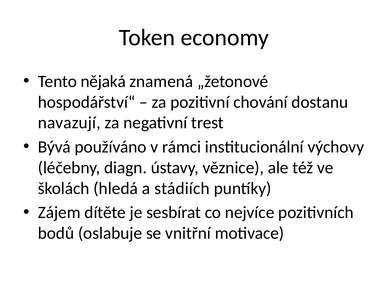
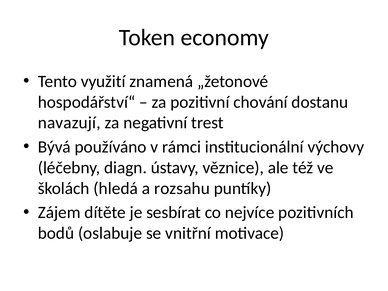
nějaká: nějaká -> využití
stádiích: stádiích -> rozsahu
